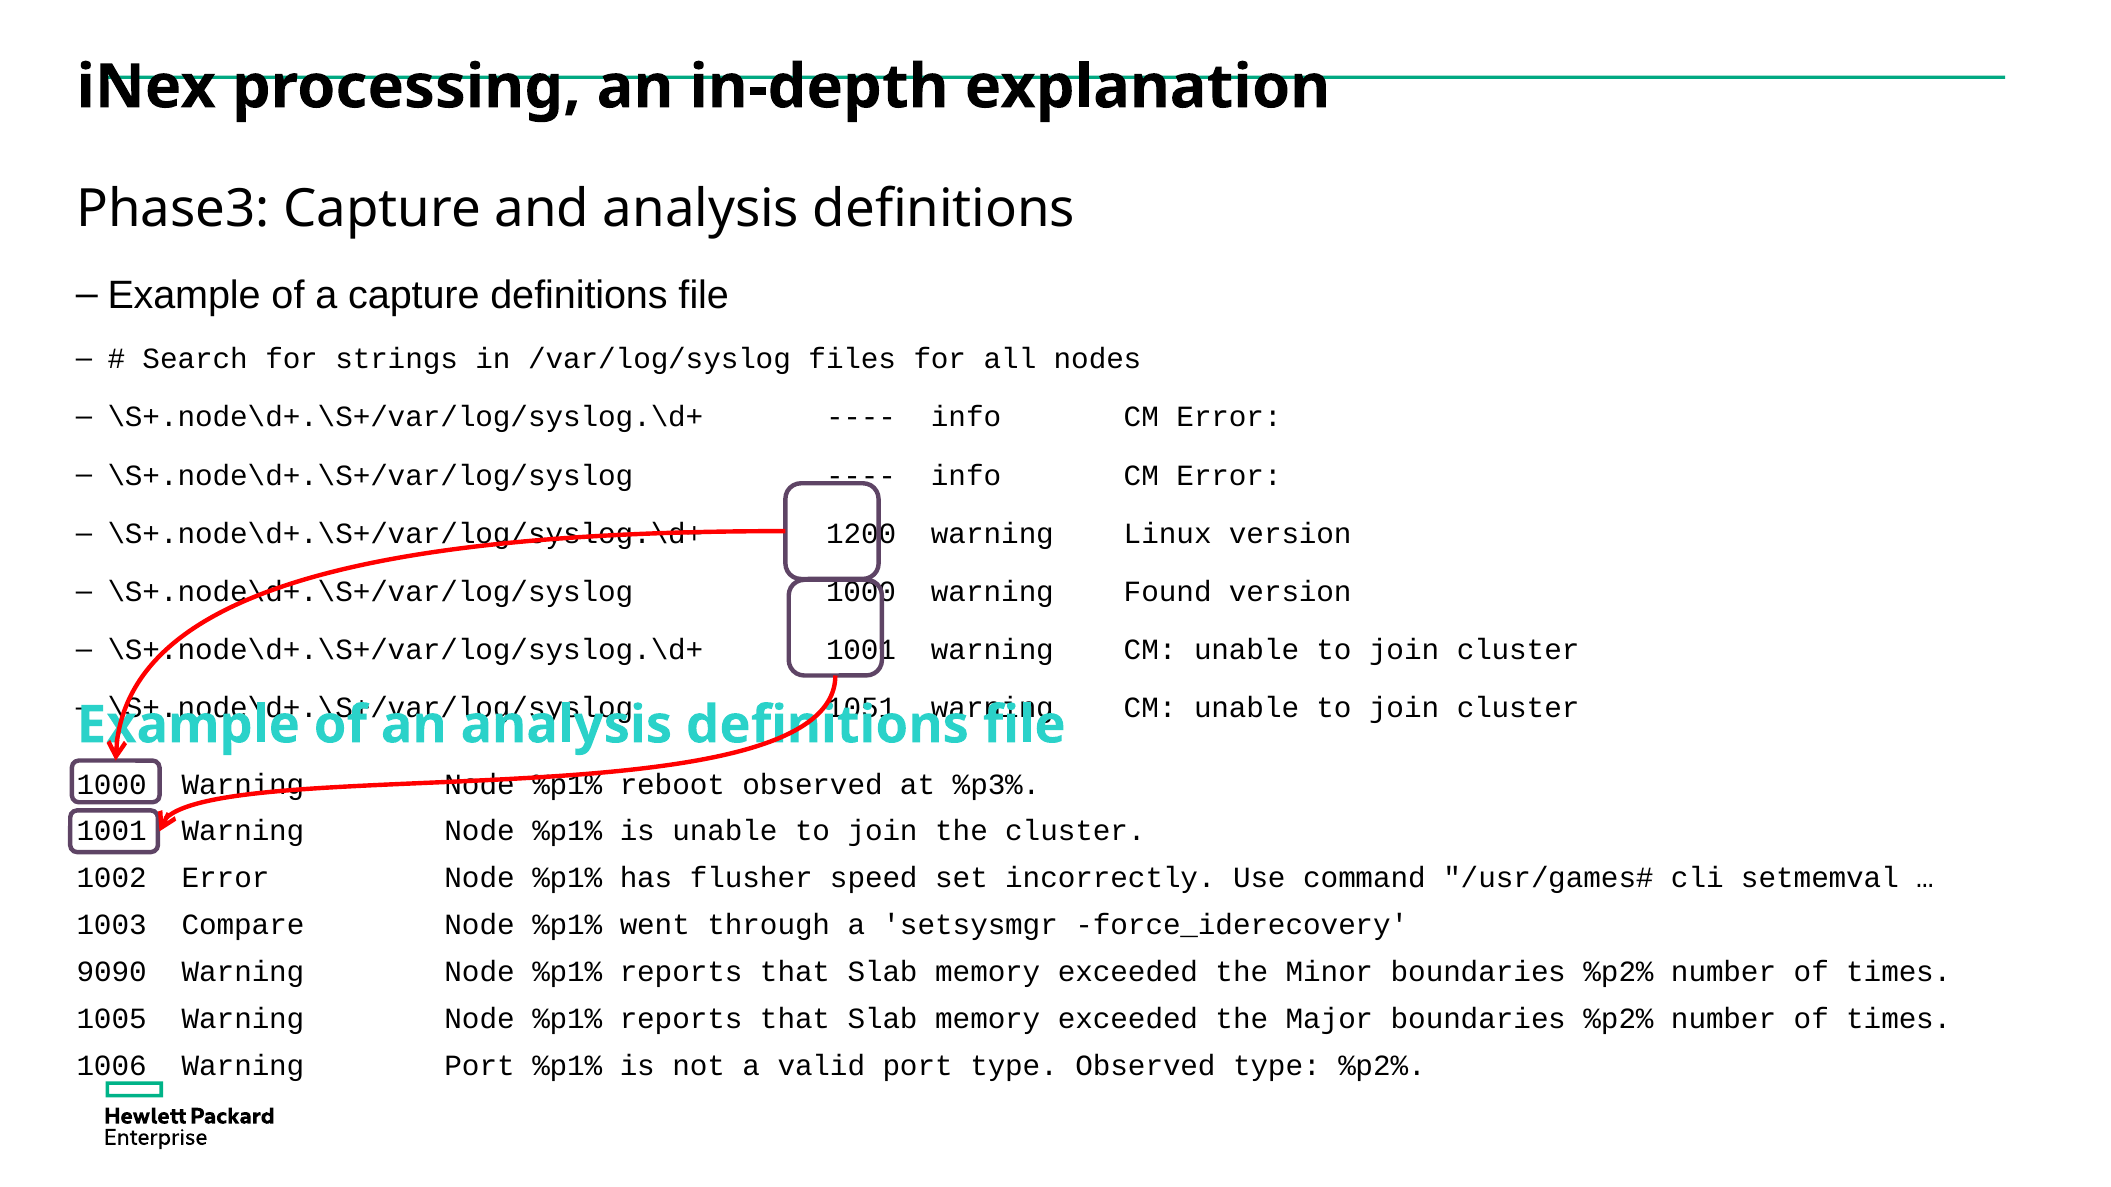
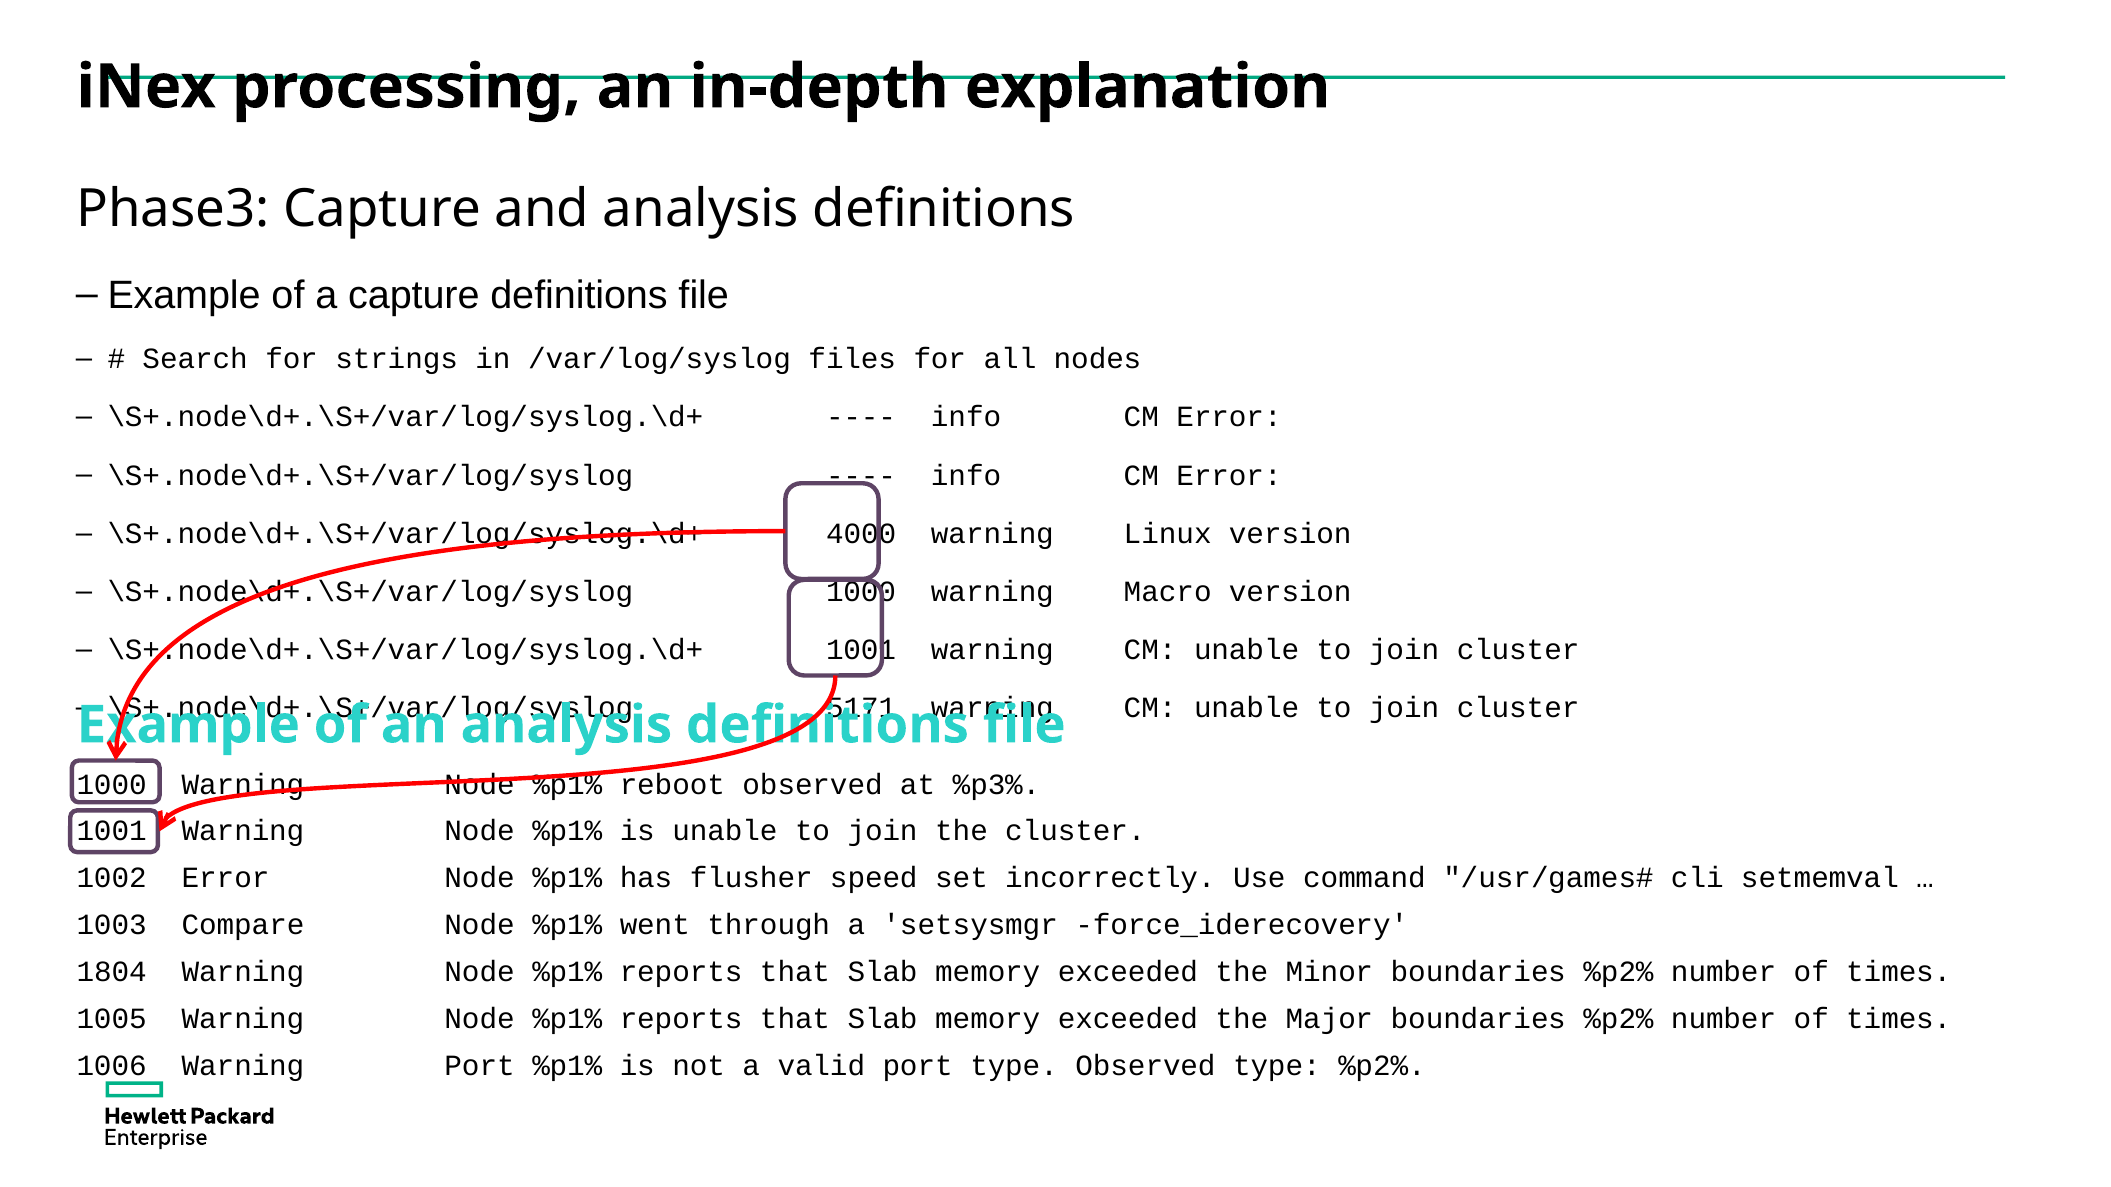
1200: 1200 -> 4000
Found: Found -> Macro
1051: 1051 -> 5171
9090: 9090 -> 1804
